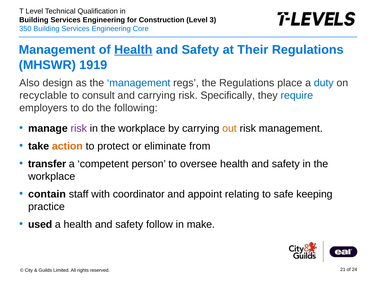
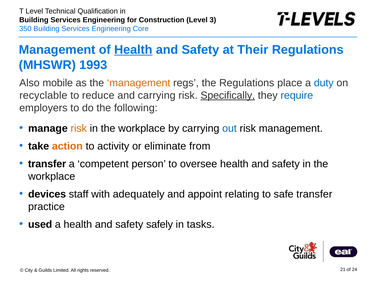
1919: 1919 -> 1993
design: design -> mobile
management at (139, 83) colour: blue -> orange
consult: consult -> reduce
Specifically underline: none -> present
risk at (79, 128) colour: purple -> orange
out colour: orange -> blue
protect: protect -> activity
contain: contain -> devices
coordinator: coordinator -> adequately
safe keeping: keeping -> transfer
follow: follow -> safely
make: make -> tasks
